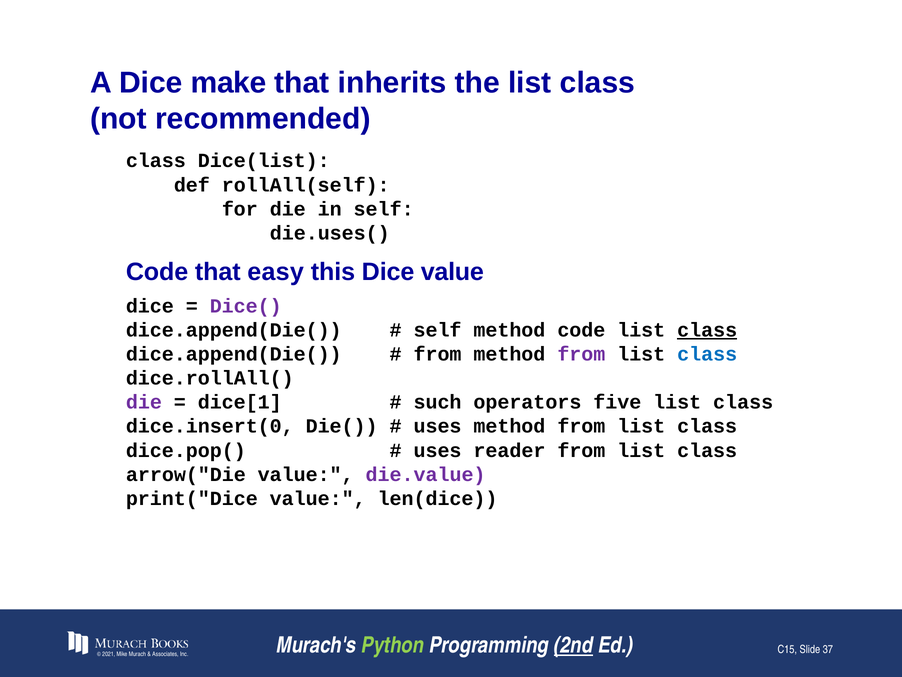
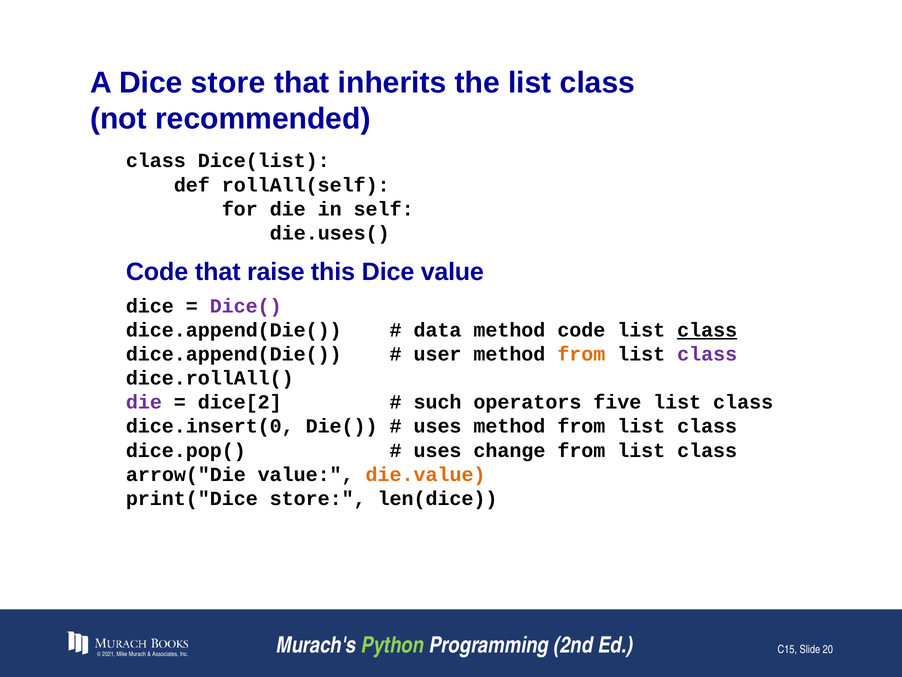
Dice make: make -> store
easy: easy -> raise
self at (438, 330): self -> data
from at (438, 354): from -> user
from at (581, 354) colour: purple -> orange
class at (707, 354) colour: blue -> purple
dice[1: dice[1 -> dice[2
reader: reader -> change
die.value colour: purple -> orange
print("Dice value: value -> store
2nd underline: present -> none
37: 37 -> 20
